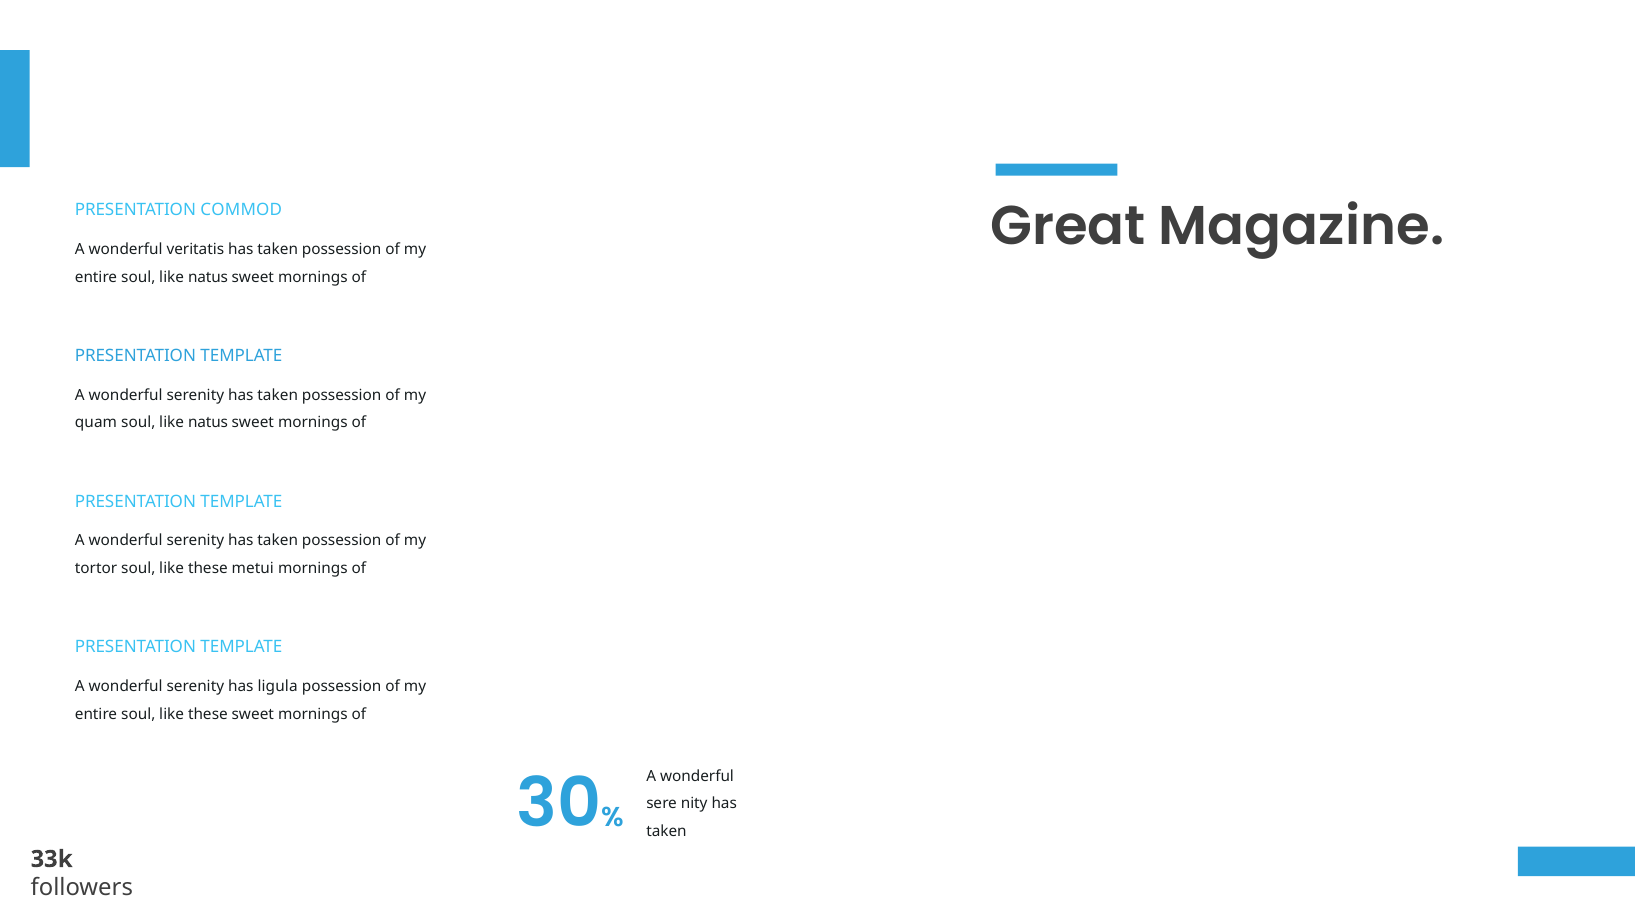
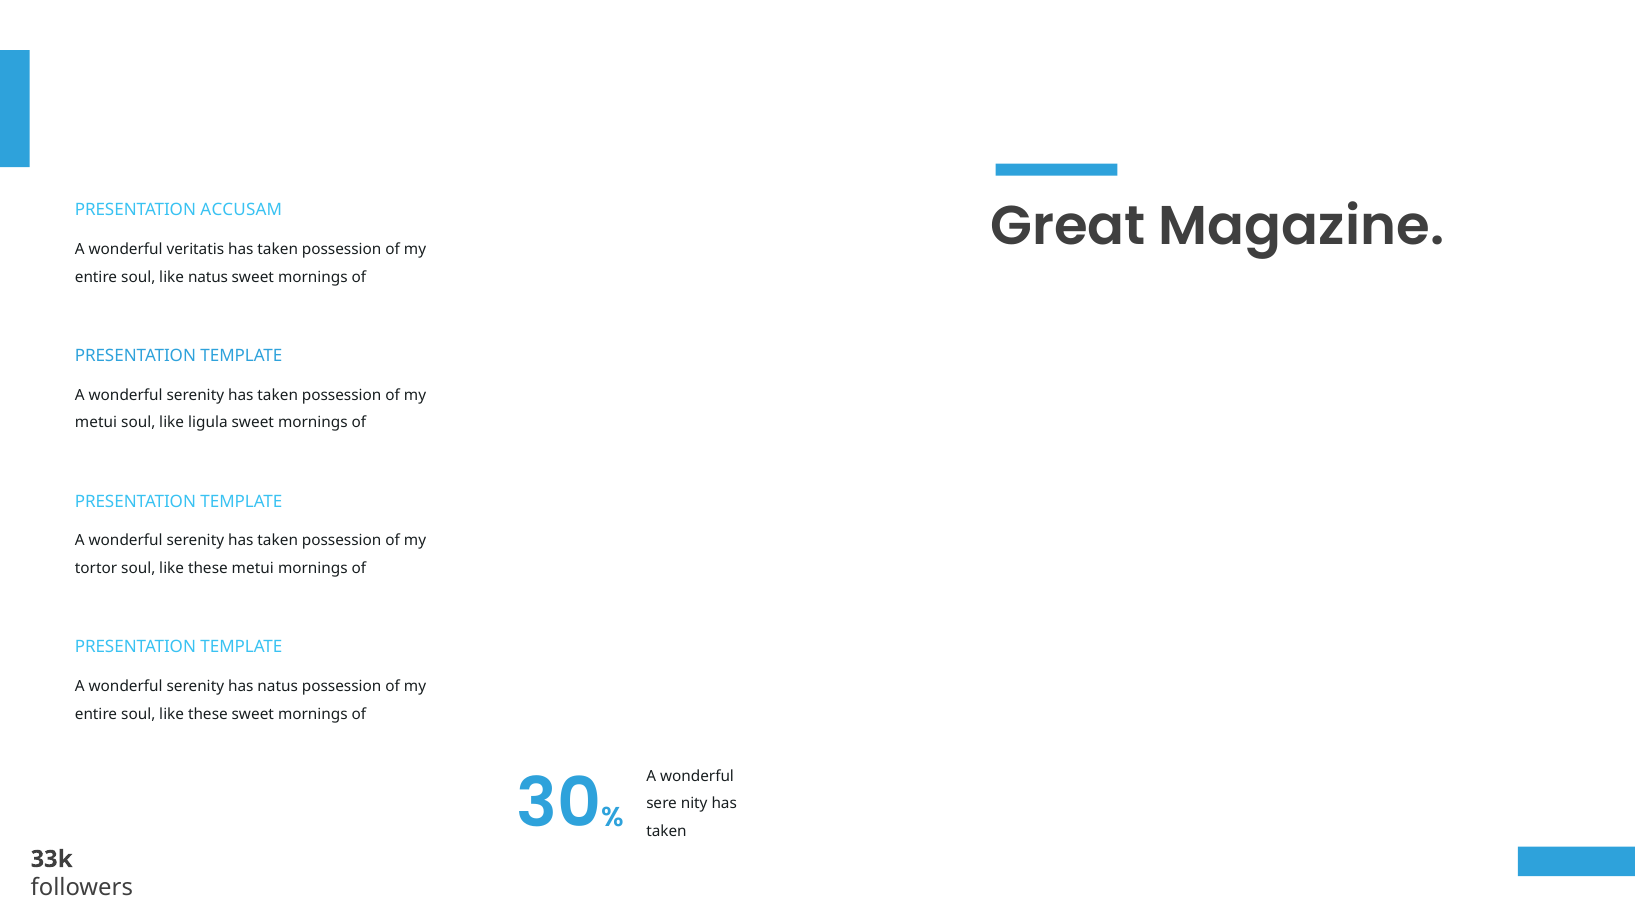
COMMOD: COMMOD -> ACCUSAM
quam at (96, 423): quam -> metui
natus at (208, 423): natus -> ligula
has ligula: ligula -> natus
